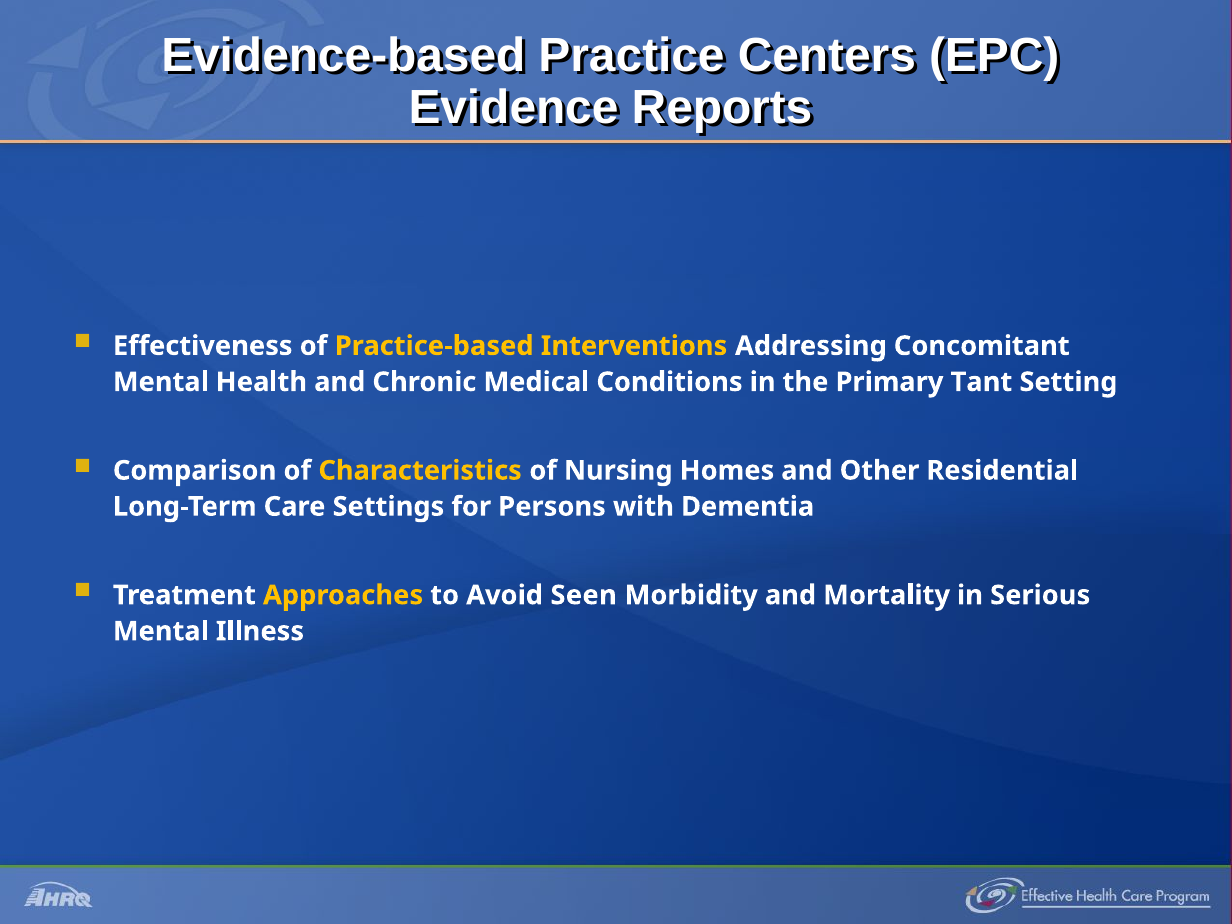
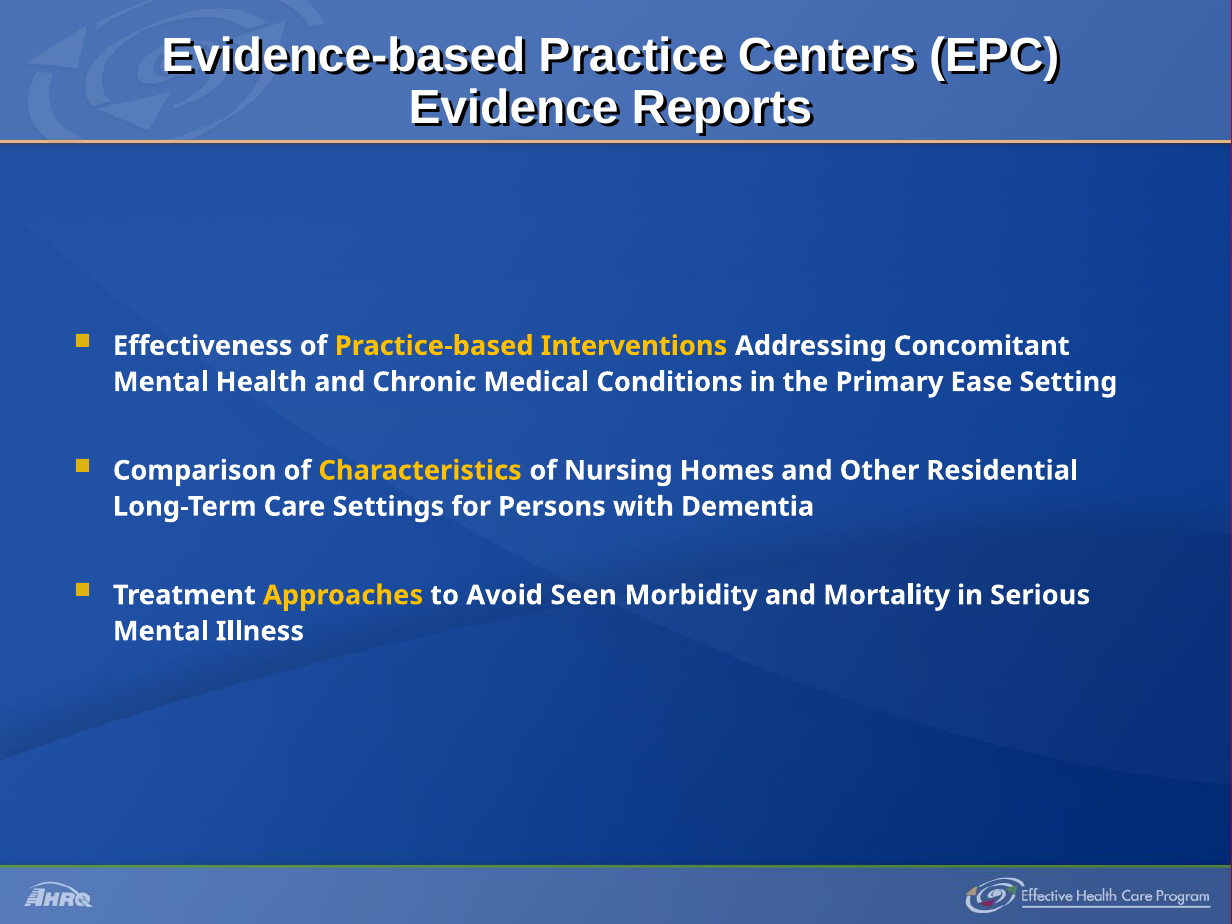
Tant: Tant -> Ease
